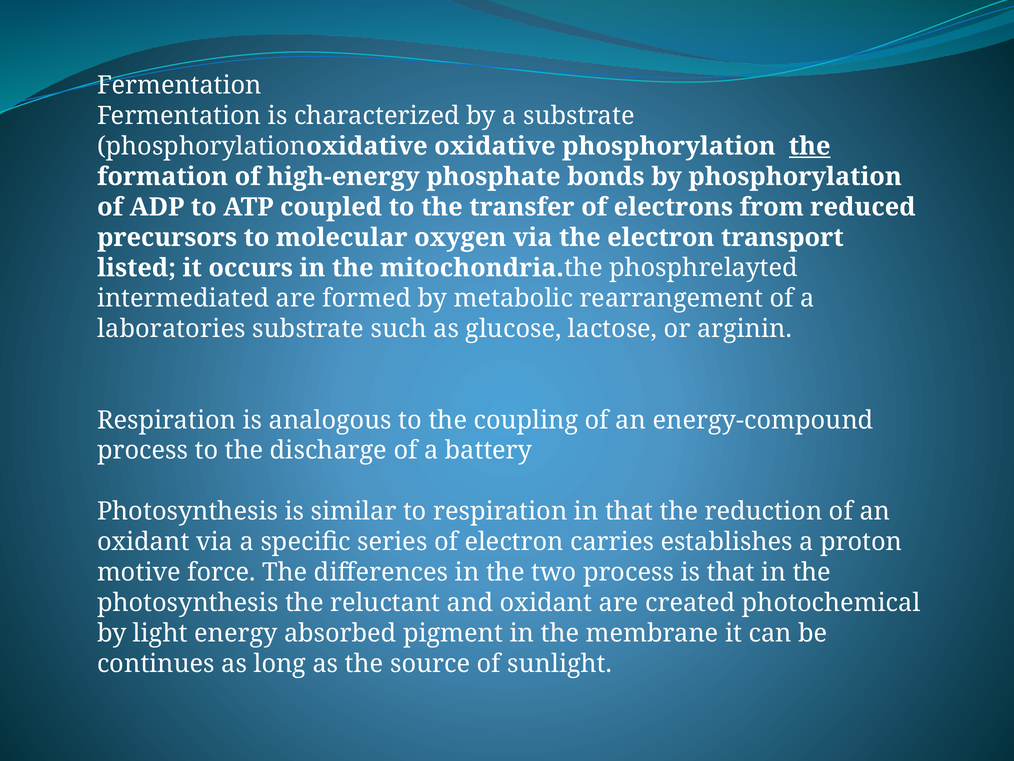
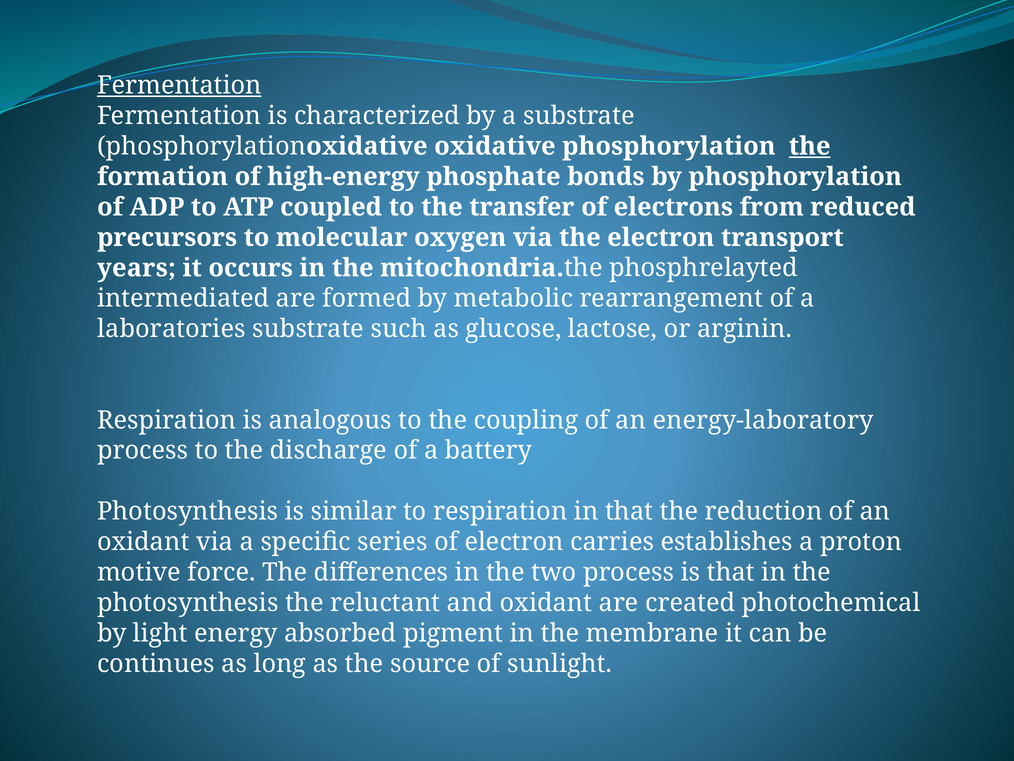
Fermentation at (179, 85) underline: none -> present
listed: listed -> years
energy-compound: energy-compound -> energy-laboratory
